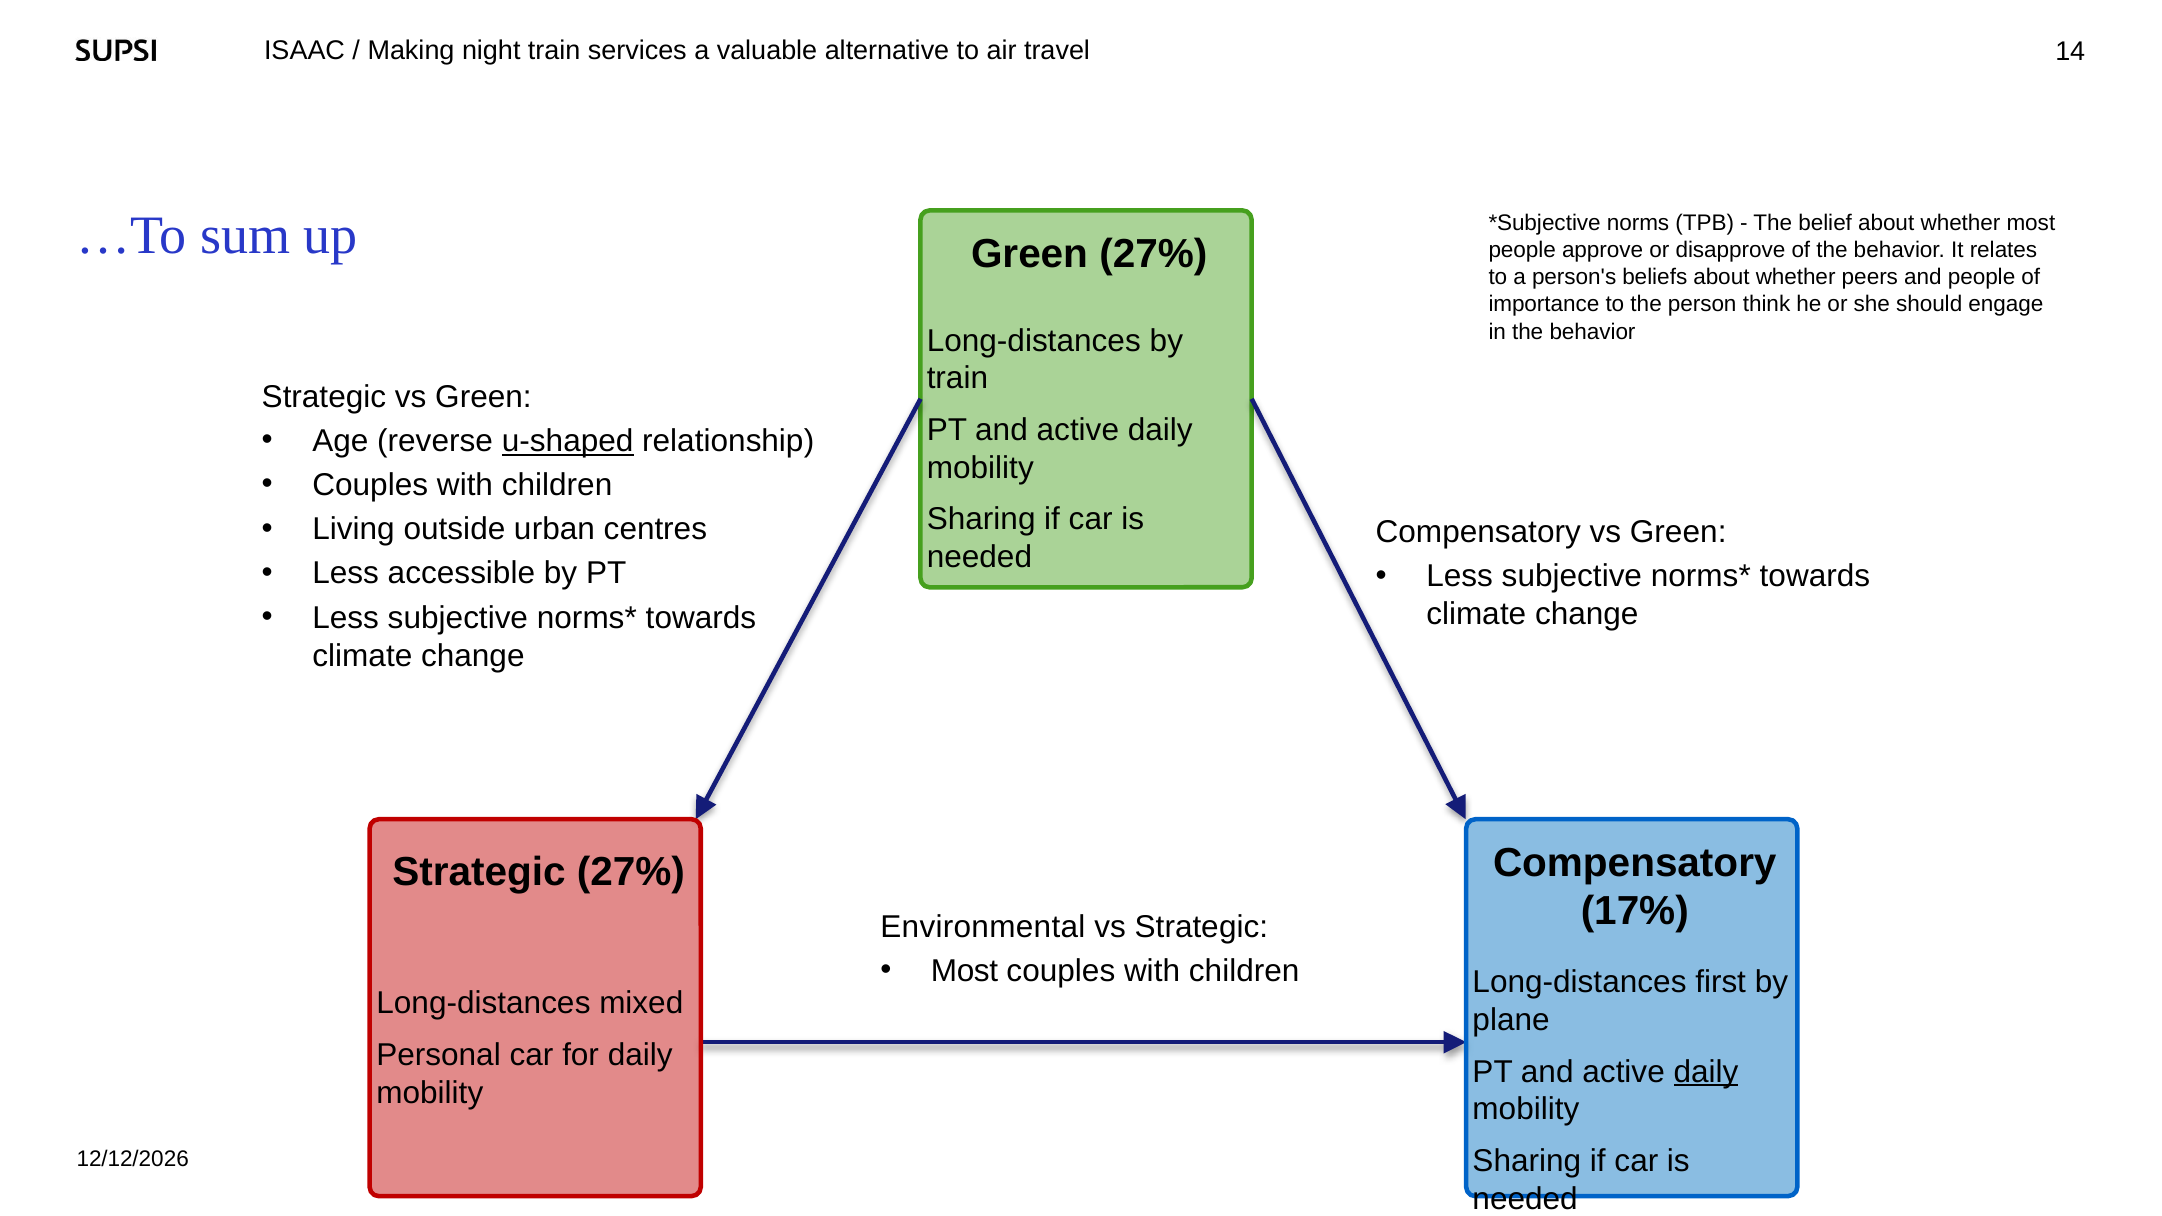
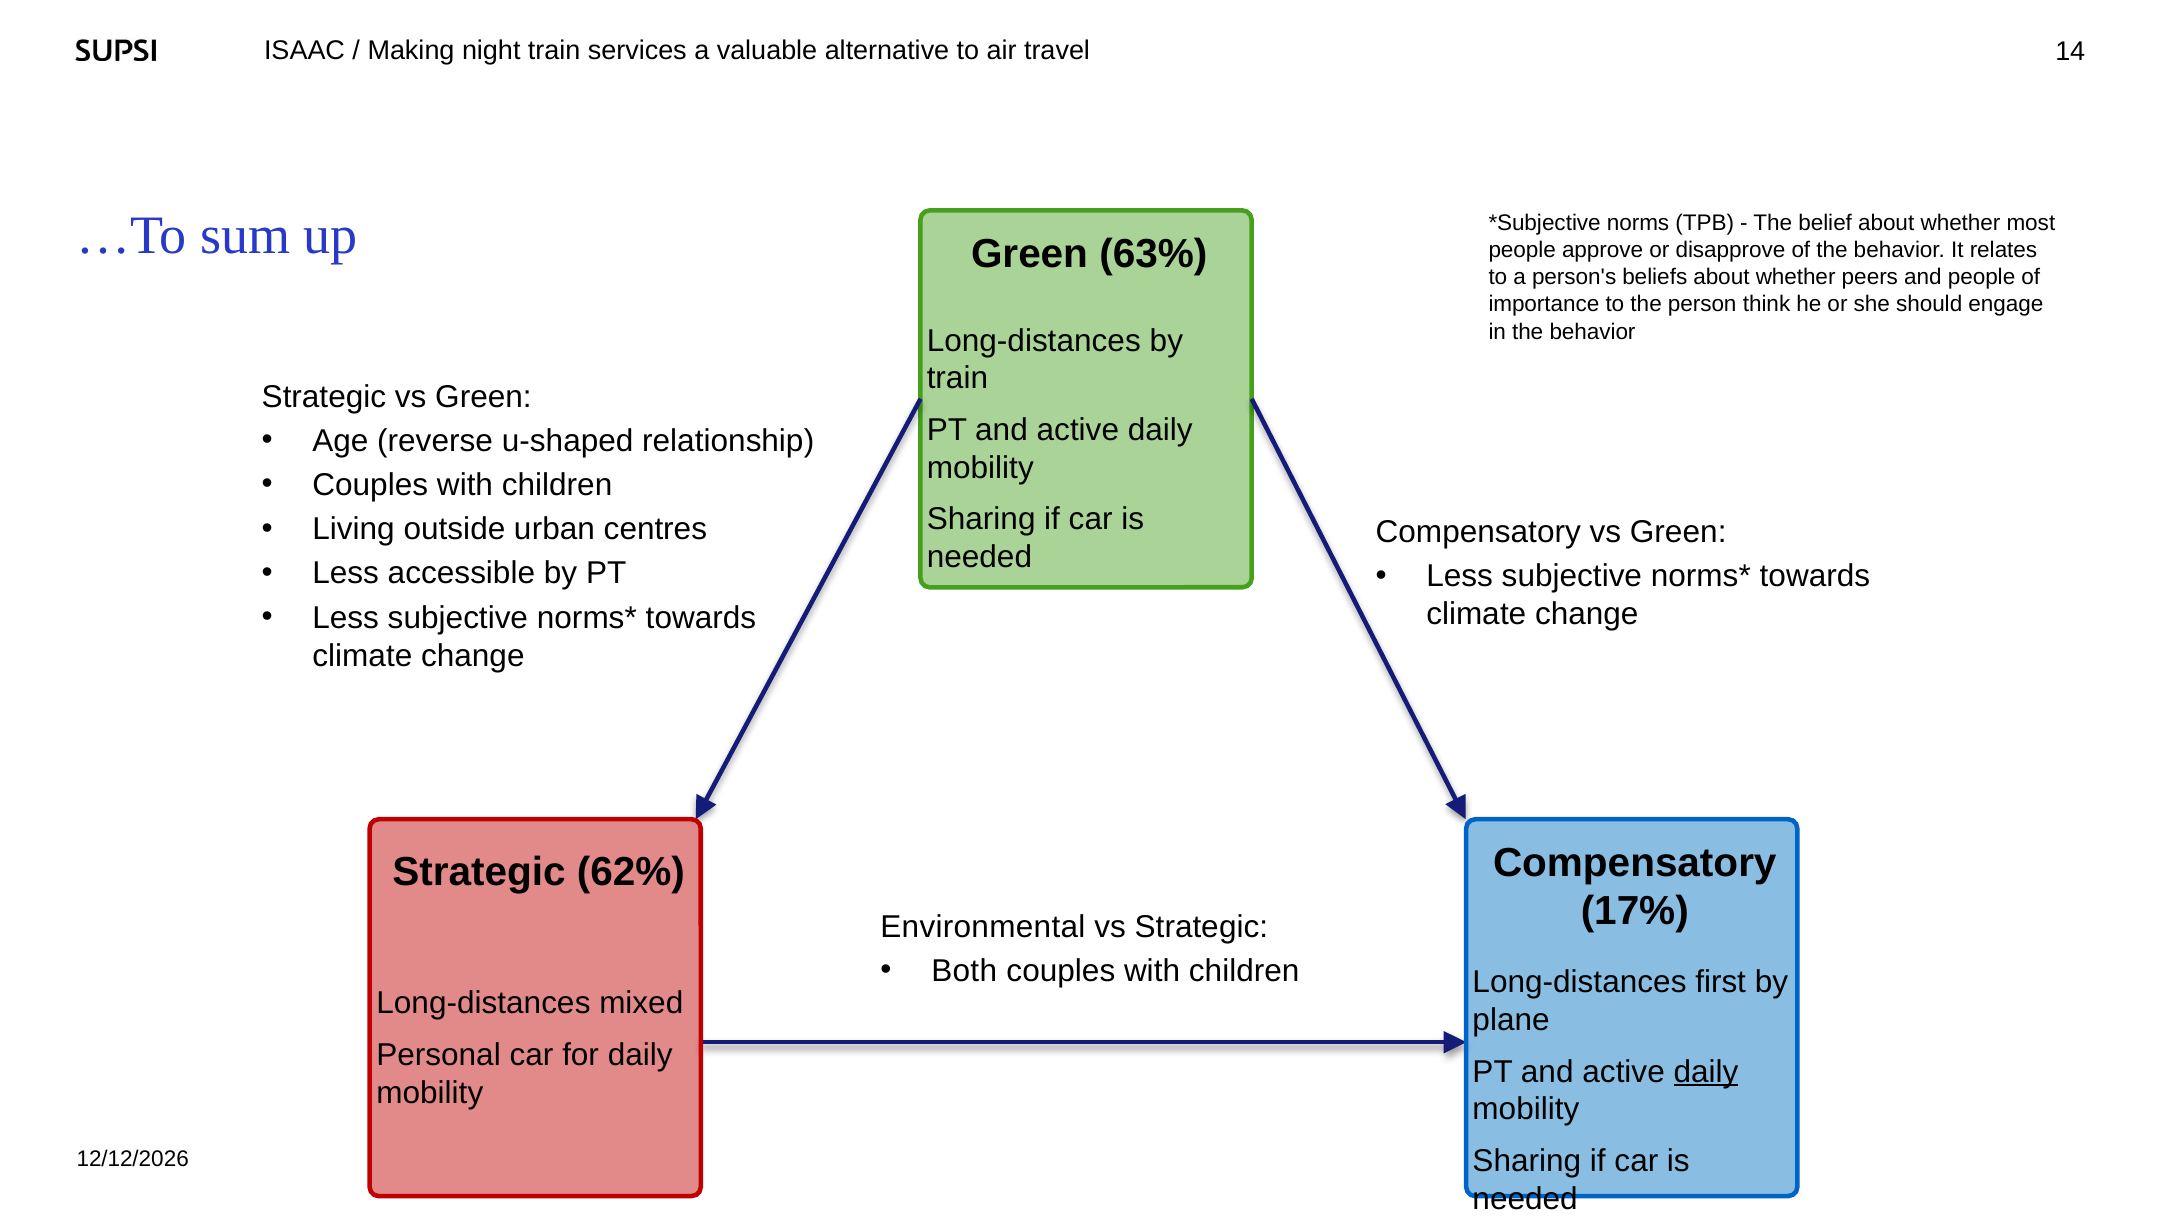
Green 27%: 27% -> 63%
u-shaped underline: present -> none
Strategic 27%: 27% -> 62%
Most at (965, 971): Most -> Both
